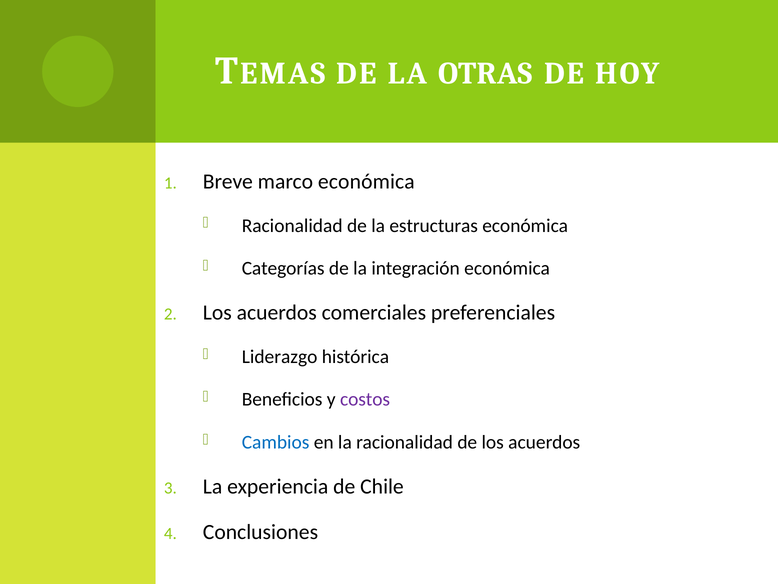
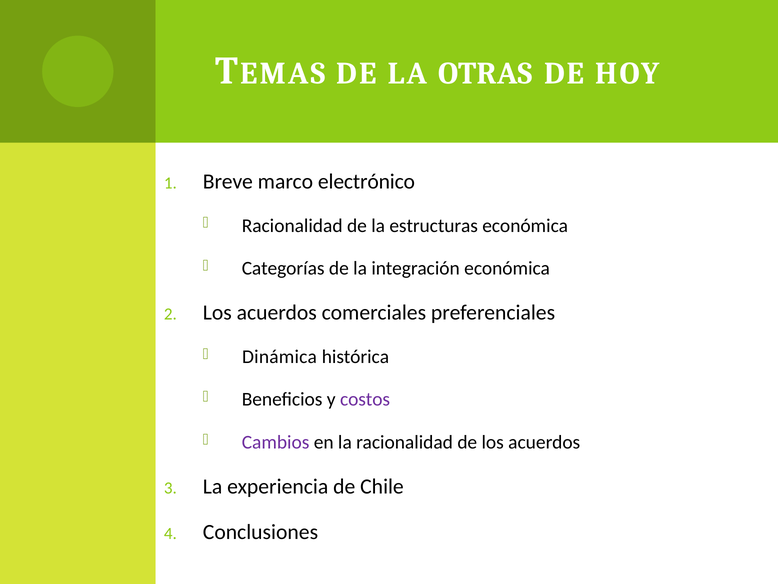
marco económica: económica -> electrónico
Liderazgo: Liderazgo -> Dinámica
Cambios colour: blue -> purple
